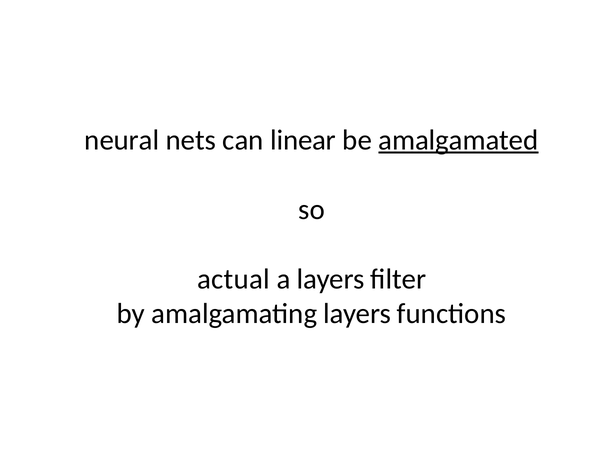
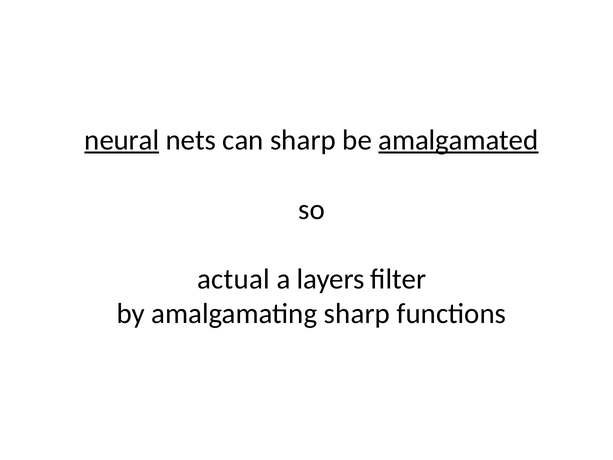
neural underline: none -> present
can linear: linear -> sharp
amalgamating layers: layers -> sharp
